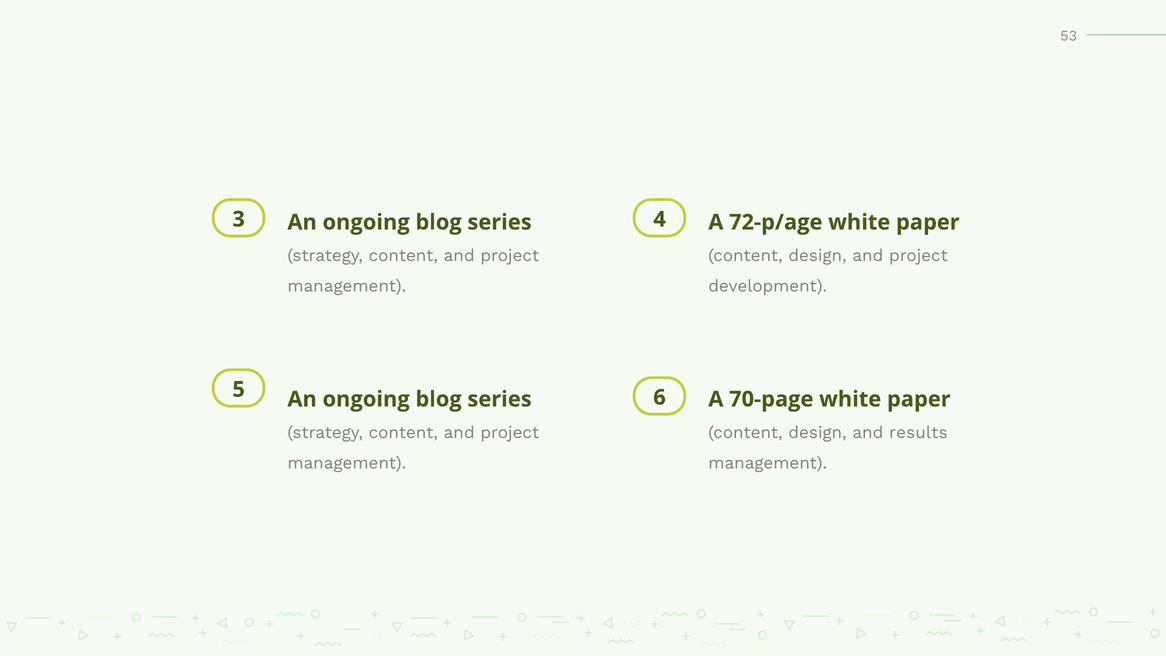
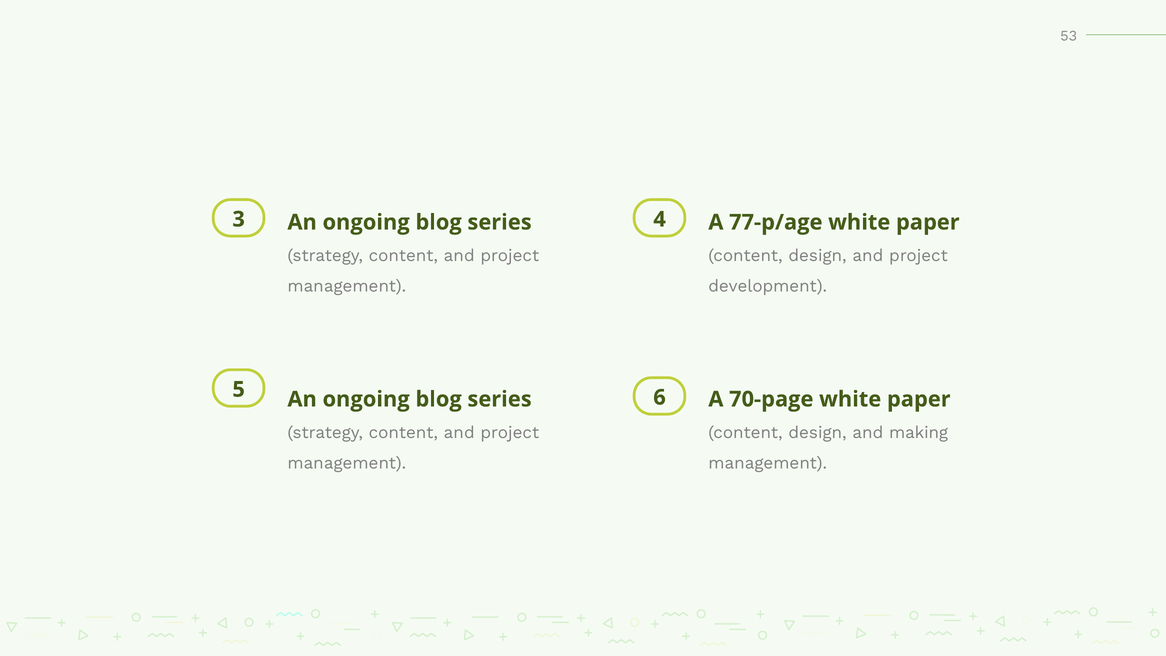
72-p/age: 72-p/age -> 77-p/age
results: results -> making
